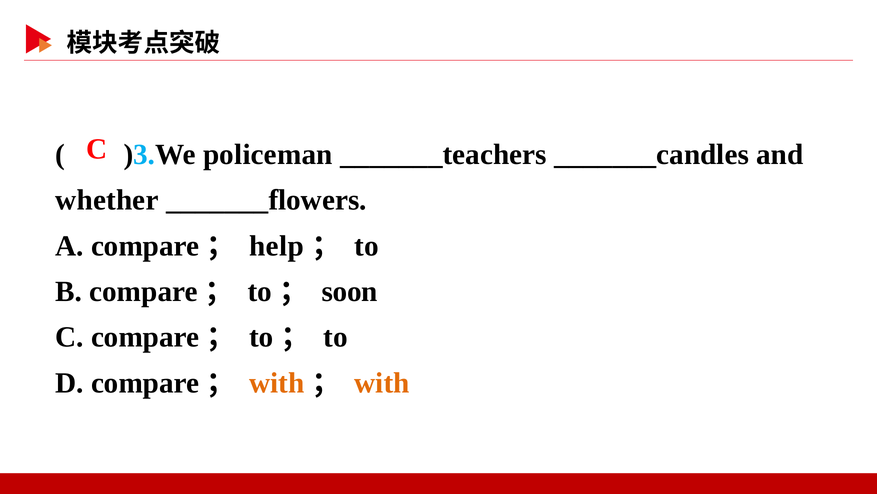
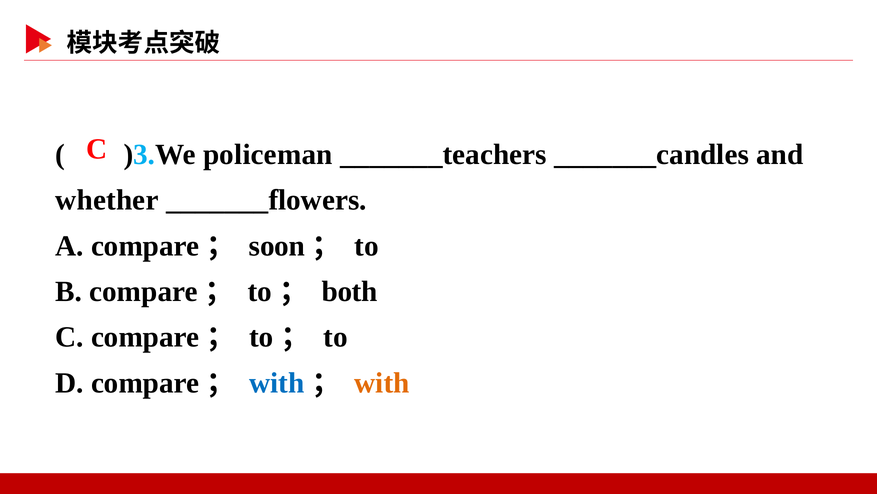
help: help -> soon
soon: soon -> both
with at (277, 382) colour: orange -> blue
